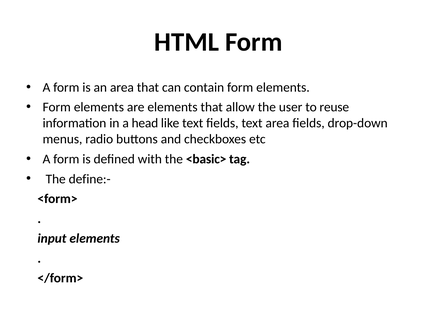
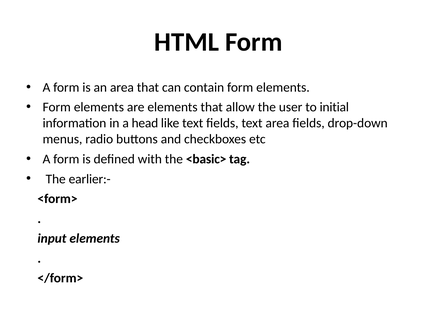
reuse: reuse -> initial
define:-: define:- -> earlier:-
